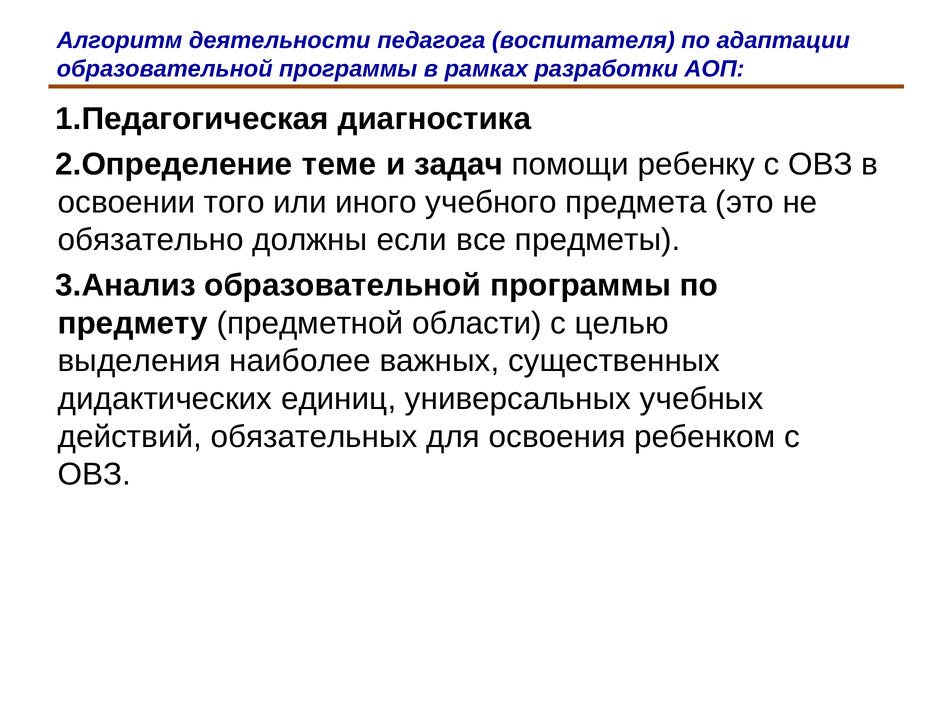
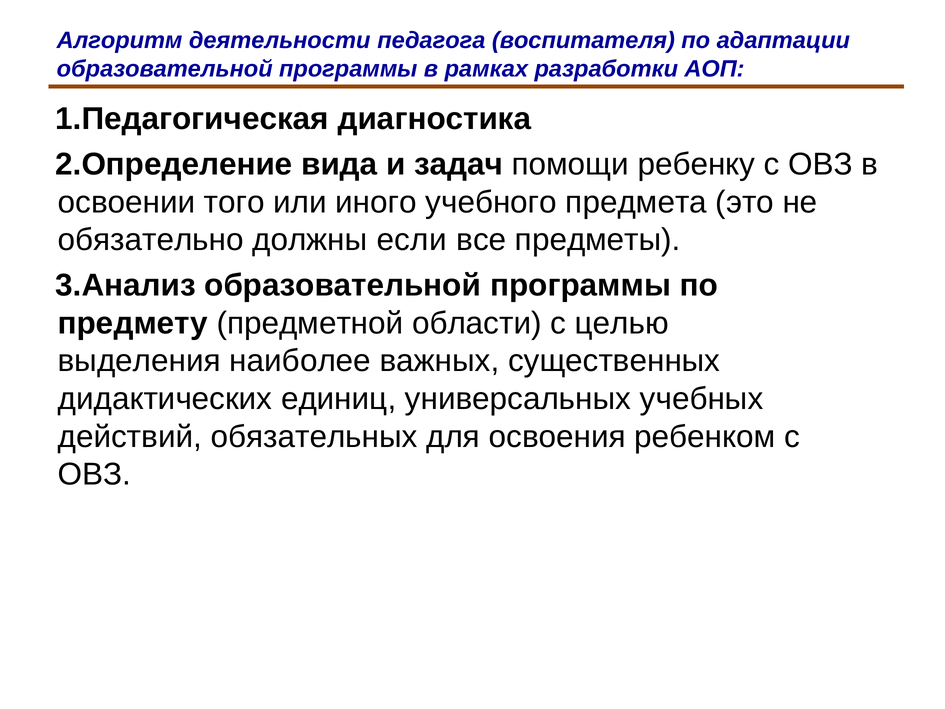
теме: теме -> вида
